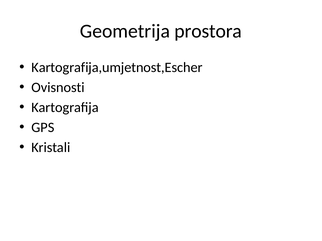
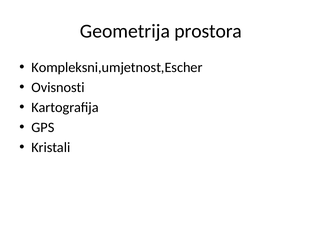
Kartografija,umjetnost,Escher: Kartografija,umjetnost,Escher -> Kompleksni,umjetnost,Escher
